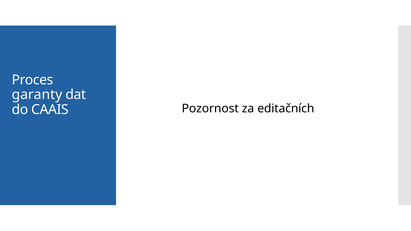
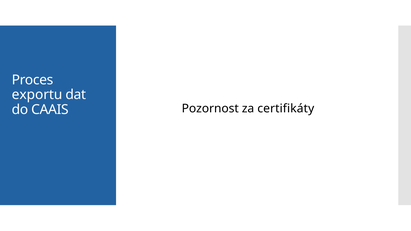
garanty: garanty -> exportu
editačních: editačních -> certifikáty
